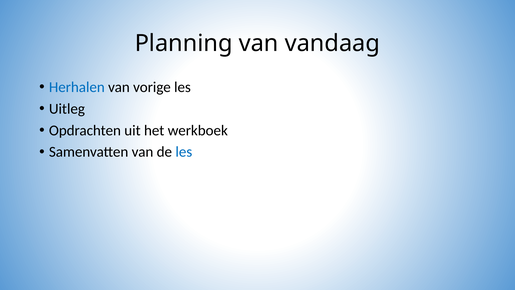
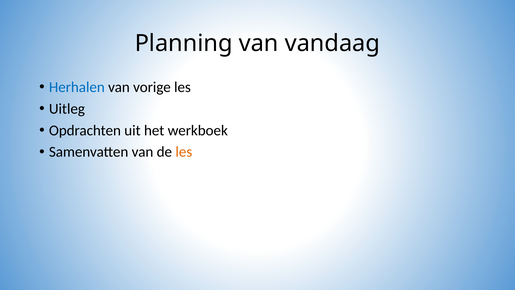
les at (184, 152) colour: blue -> orange
